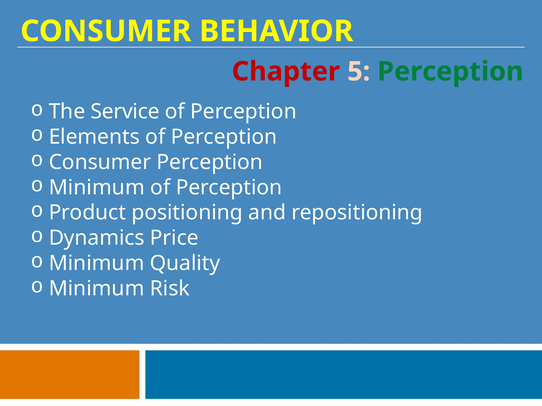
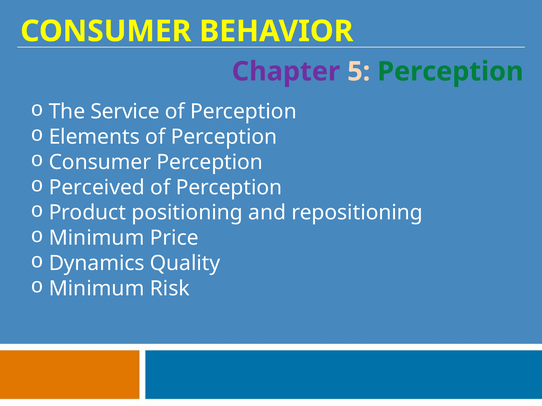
Chapter colour: red -> purple
Minimum at (97, 188): Minimum -> Perceived
Dynamics at (97, 238): Dynamics -> Minimum
Minimum at (97, 264): Minimum -> Dynamics
